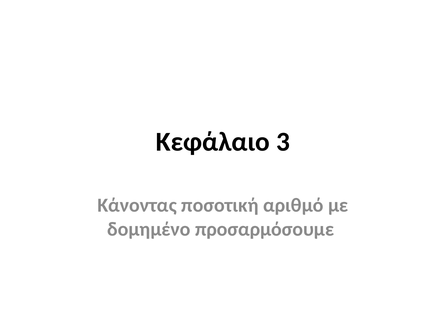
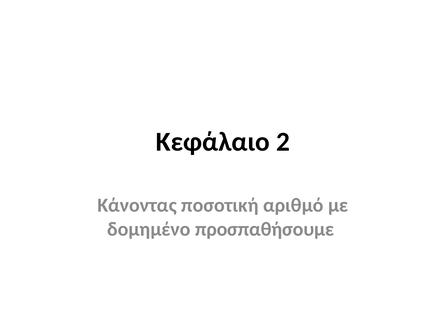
3: 3 -> 2
προσαρμόσουμε: προσαρμόσουμε -> προσπαθήσουμε
